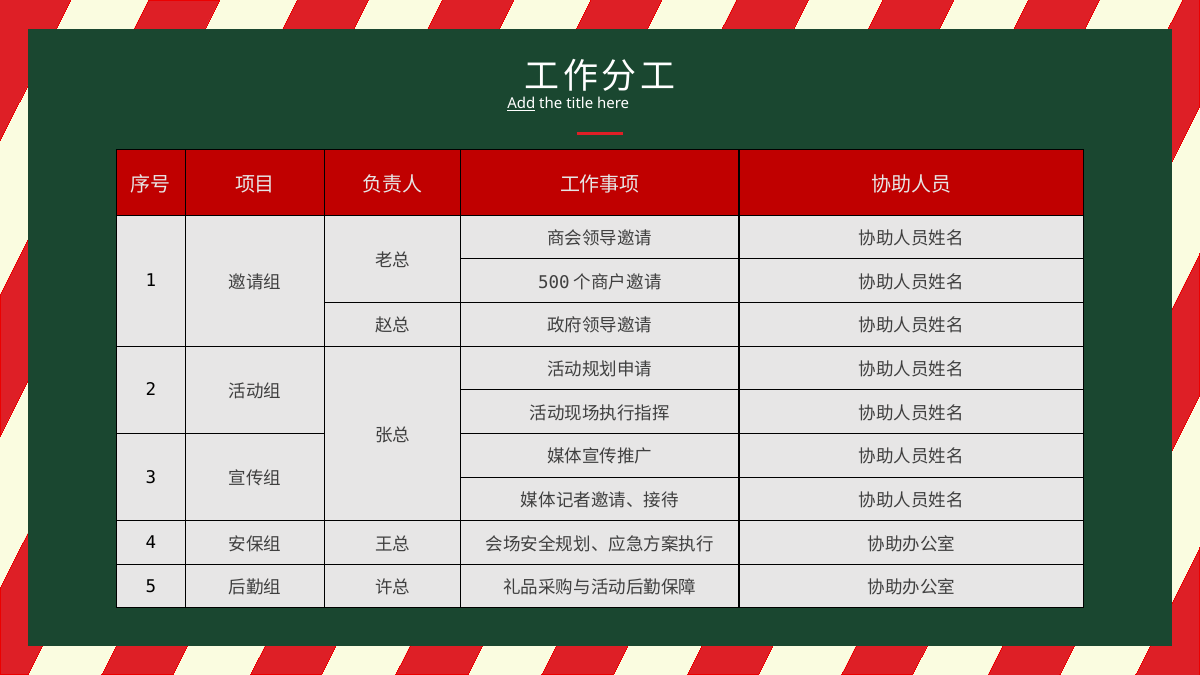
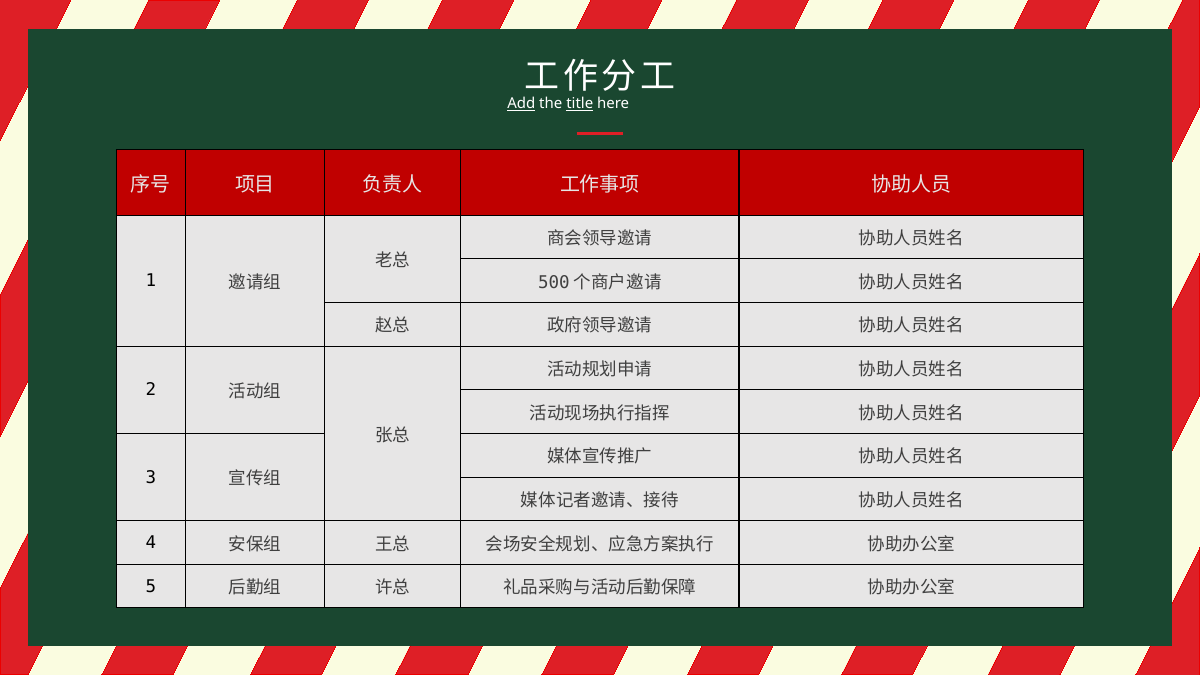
title underline: none -> present
